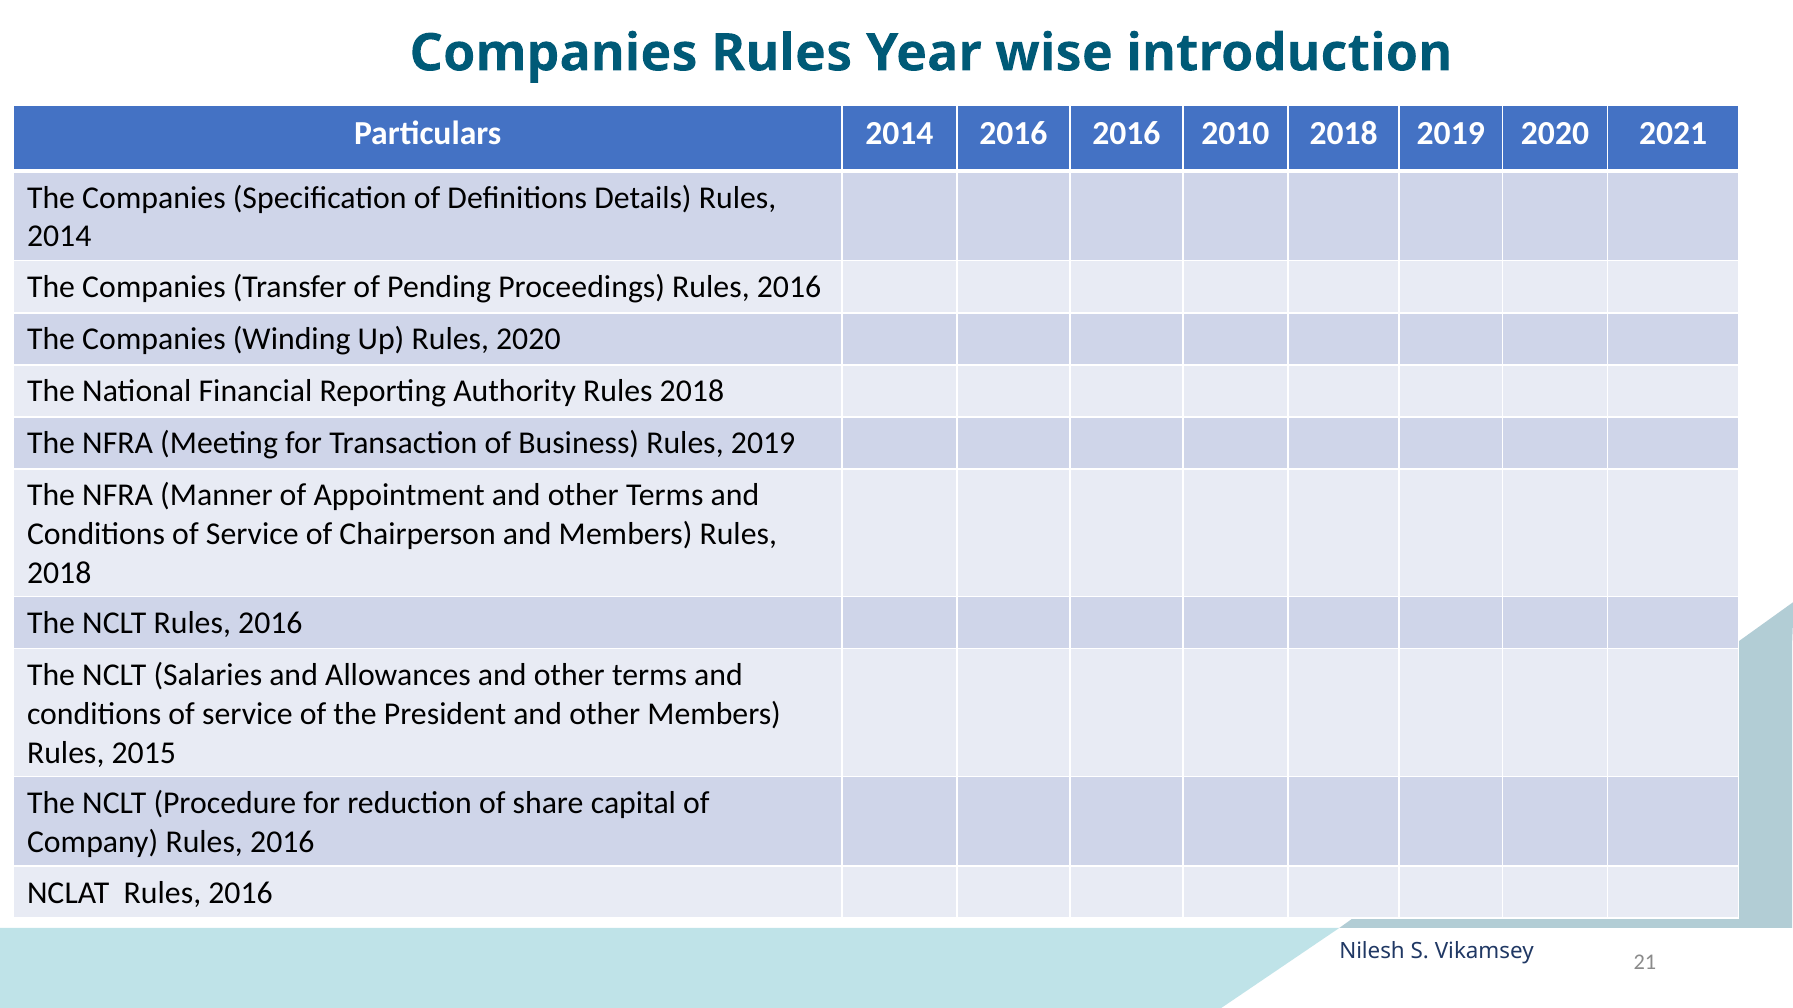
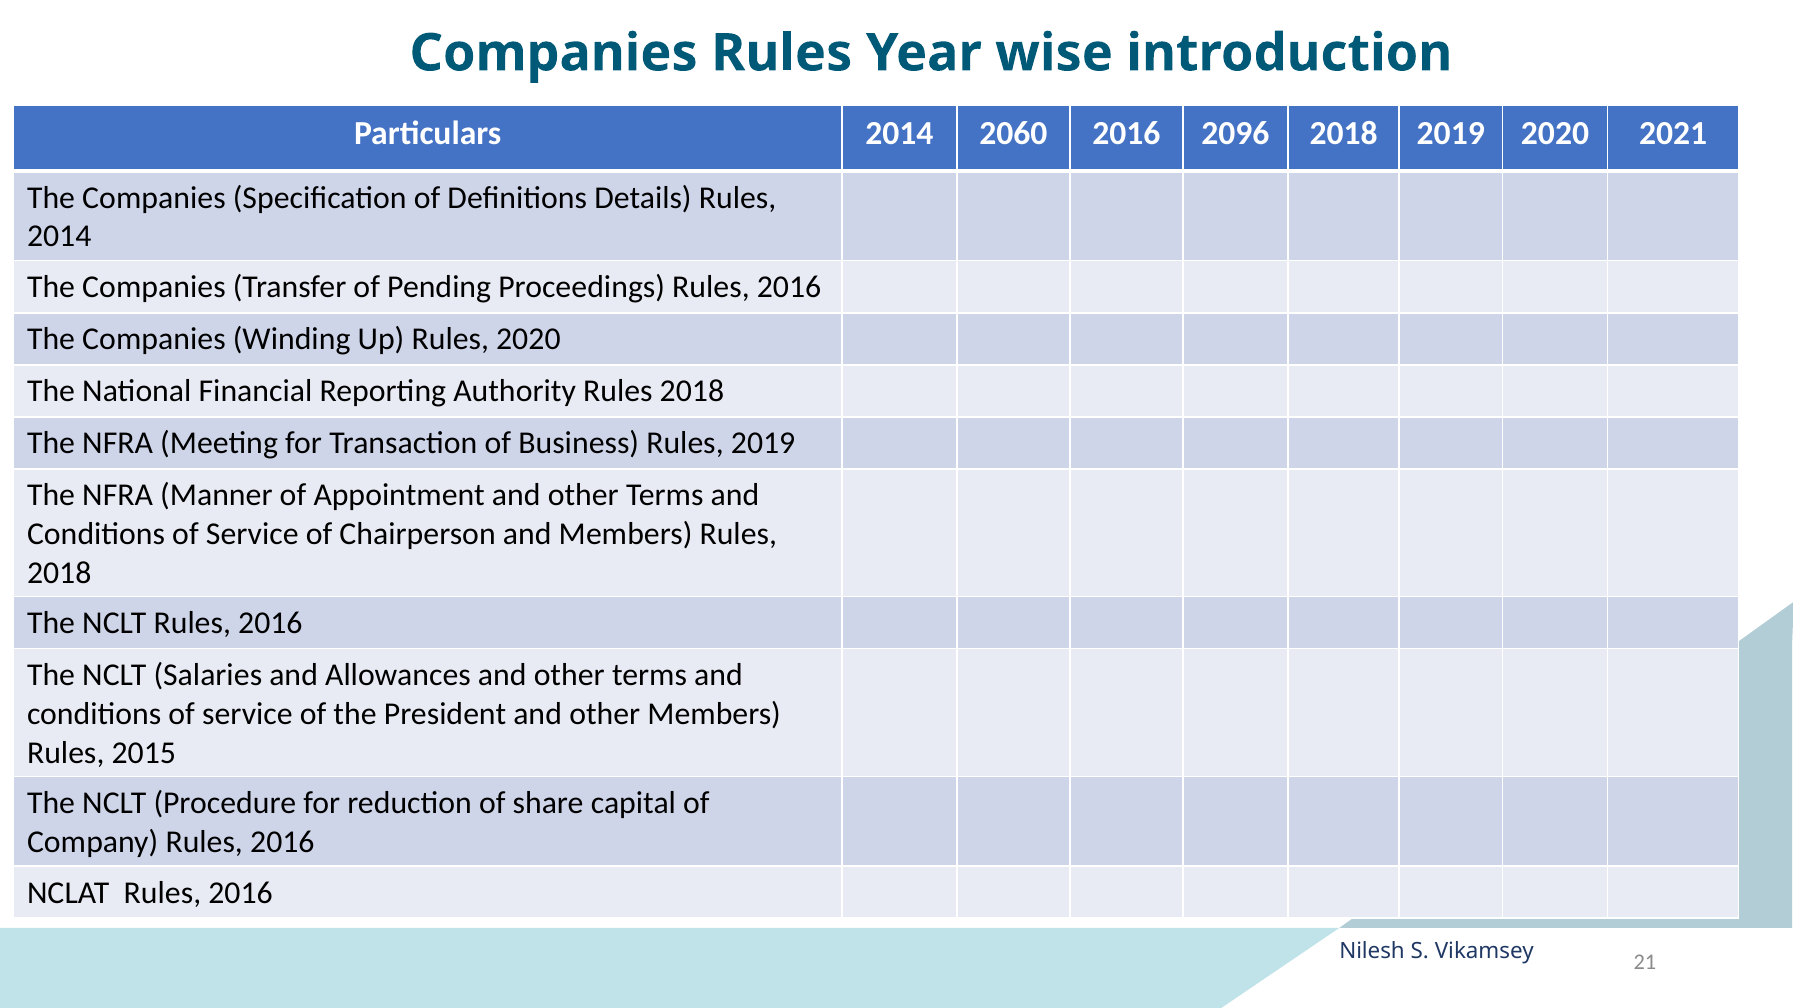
2014 2016: 2016 -> 2060
2010: 2010 -> 2096
